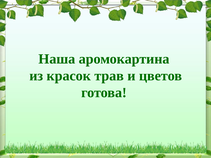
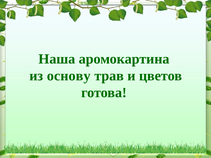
красок: красок -> основу
